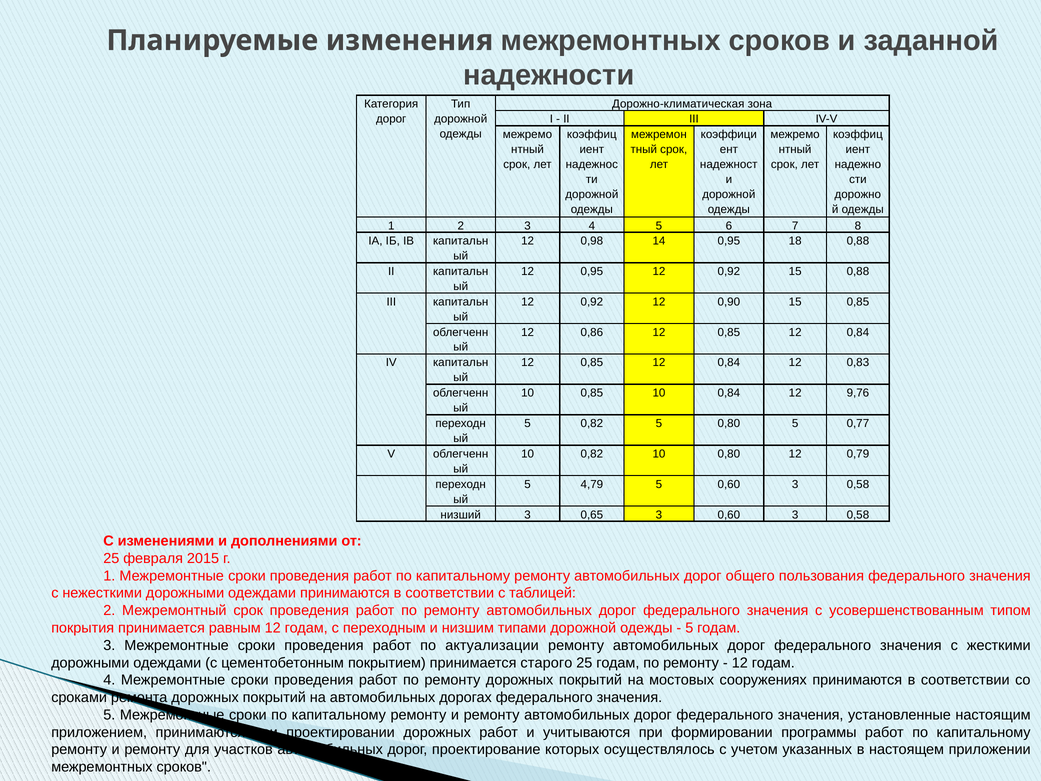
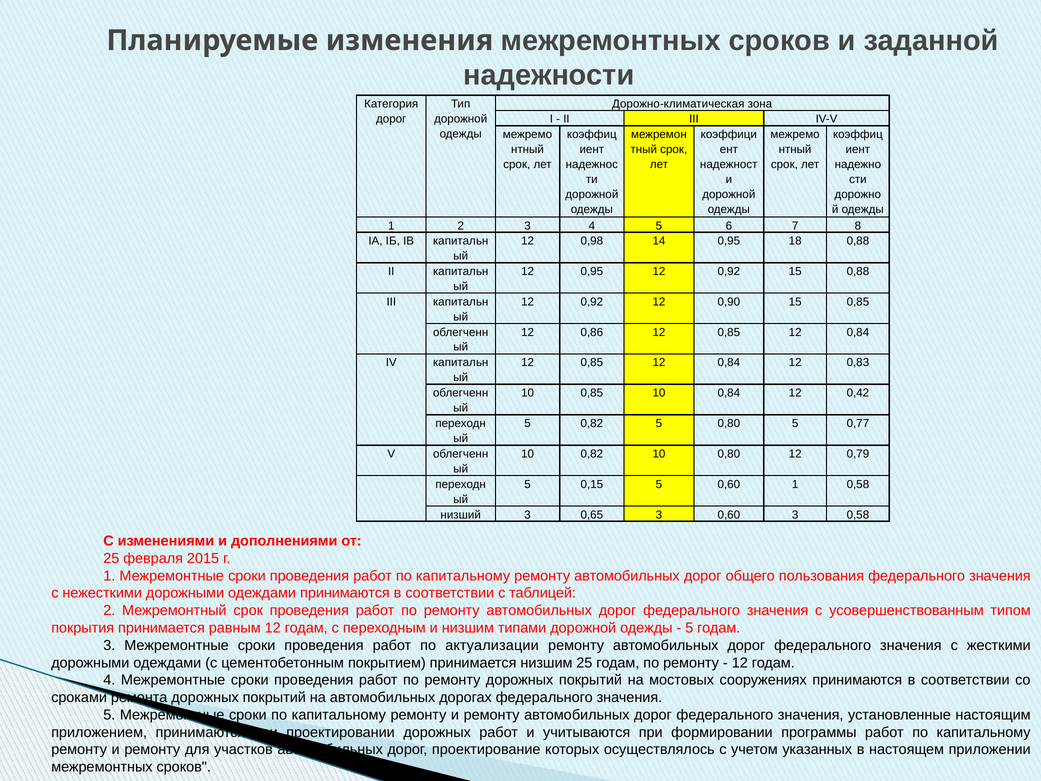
9,76: 9,76 -> 0,42
4,79: 4,79 -> 0,15
5 0,60 3: 3 -> 1
принимается старого: старого -> низшим
